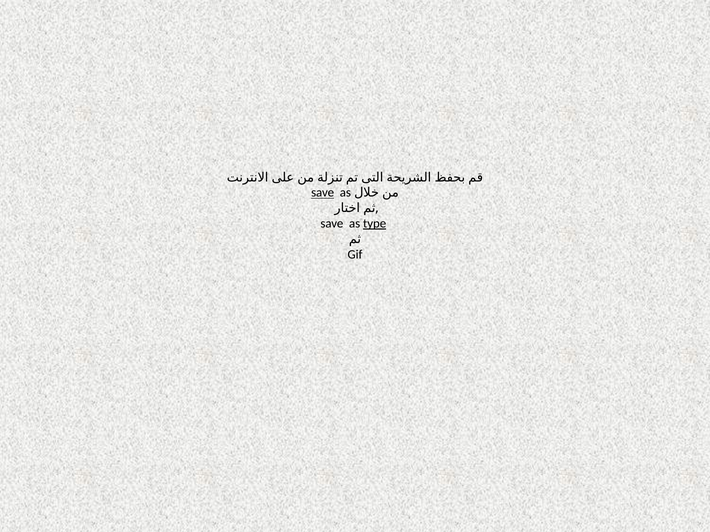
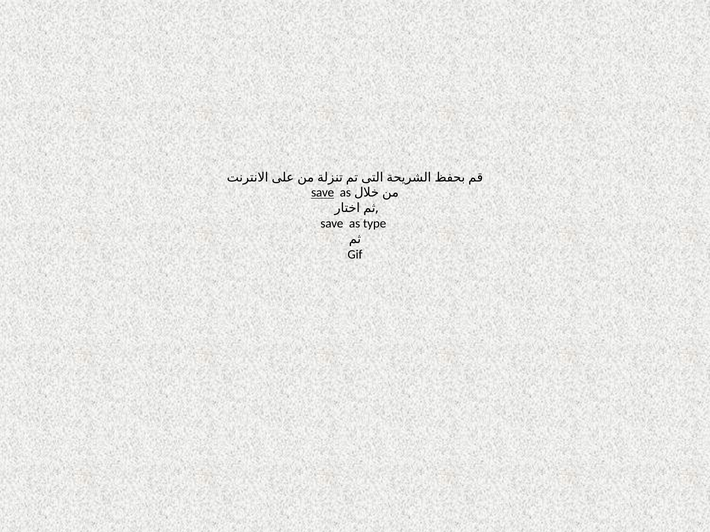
type underline: present -> none
